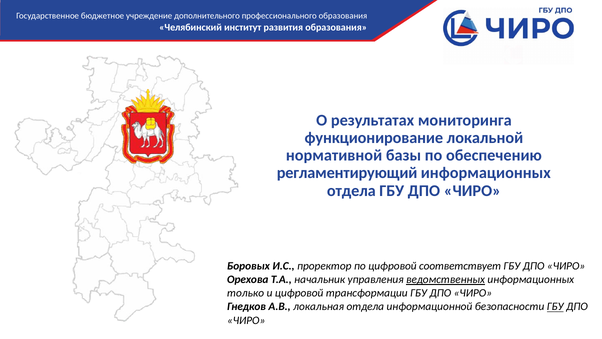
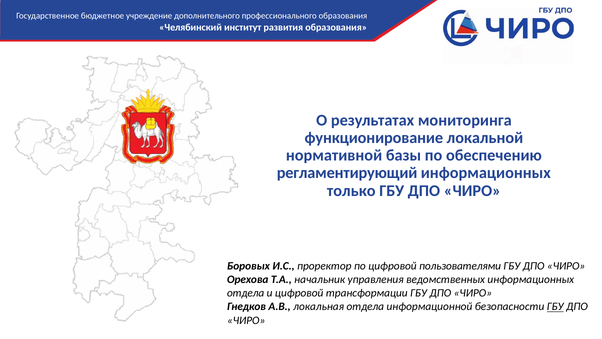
отдела at (351, 190): отдела -> только
соответствует: соответствует -> пользователями
ведомственных underline: present -> none
только at (246, 293): только -> отдела
